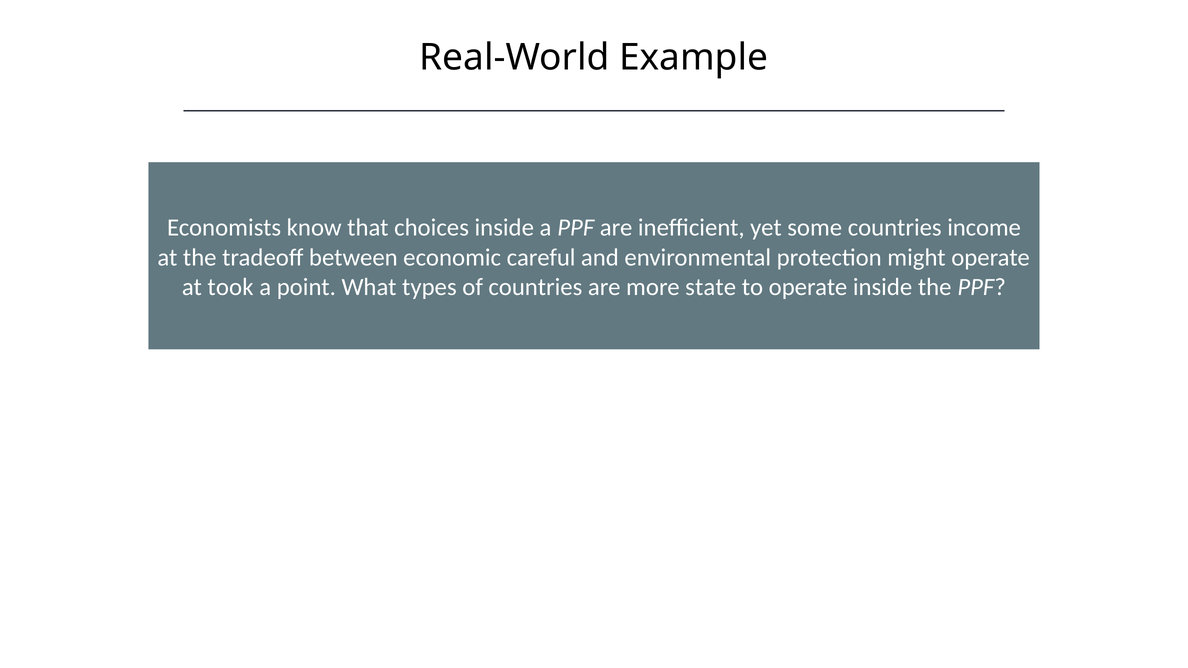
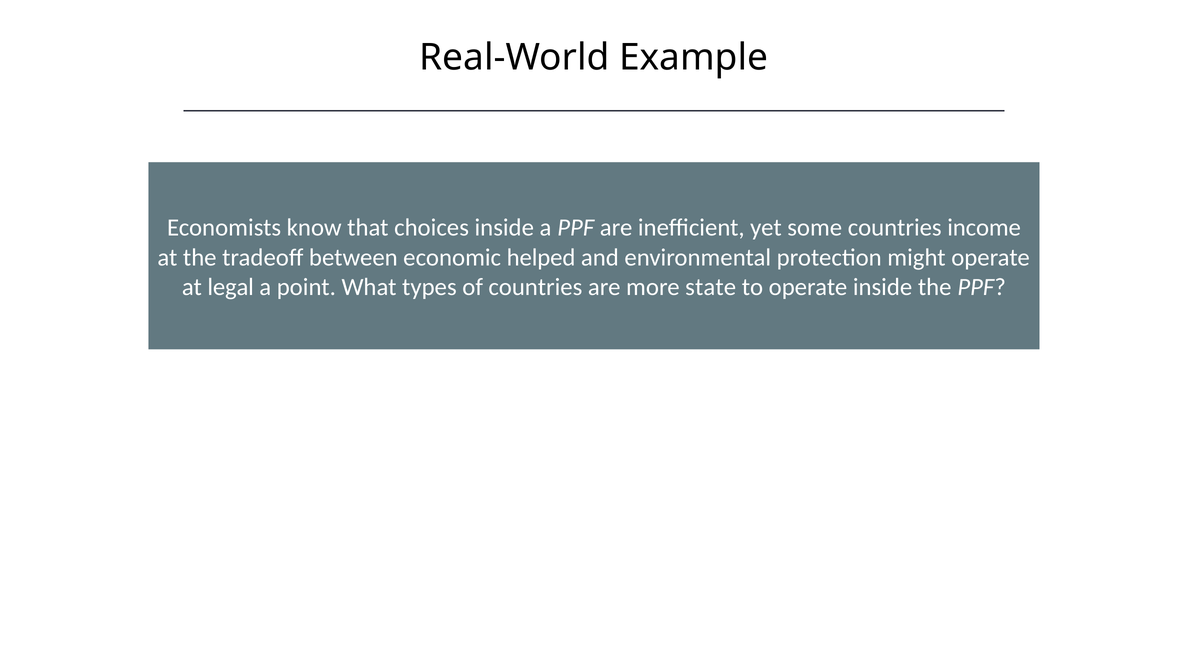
careful: careful -> helped
took: took -> legal
